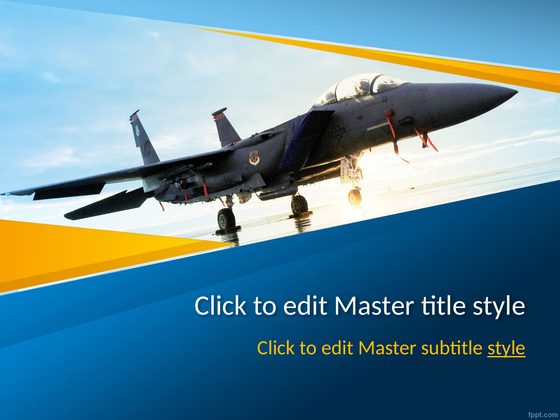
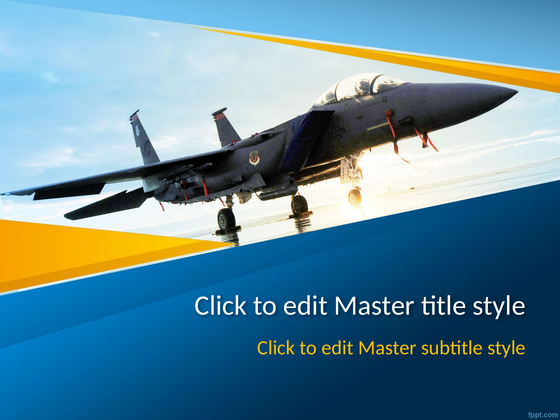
style at (507, 348) underline: present -> none
